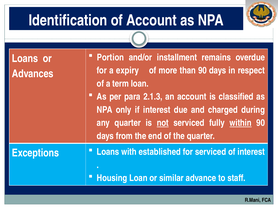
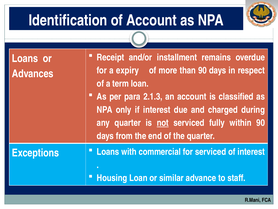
Portion: Portion -> Receipt
within underline: present -> none
established: established -> commercial
